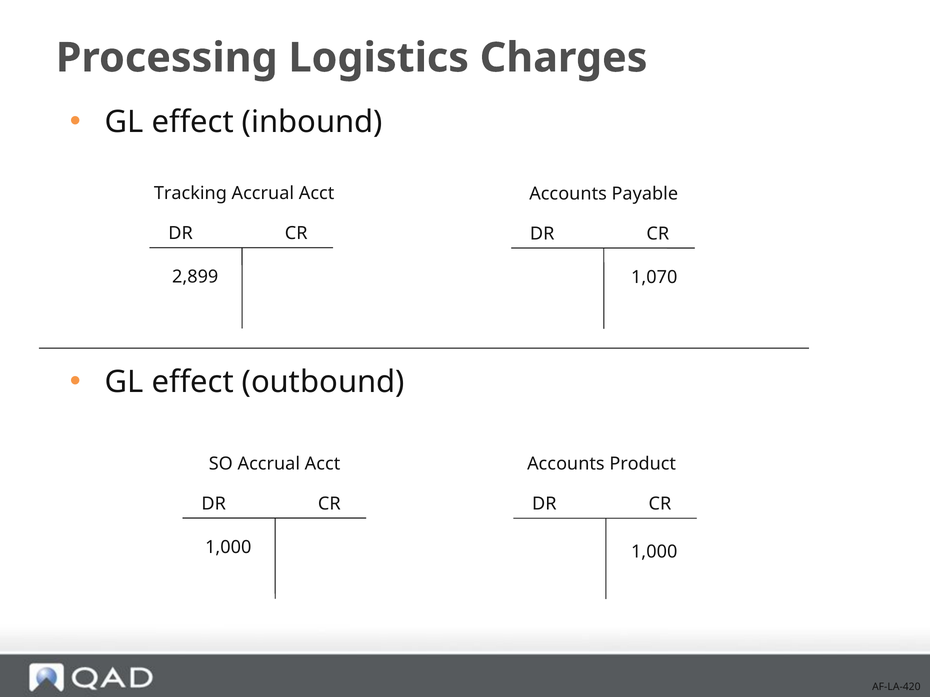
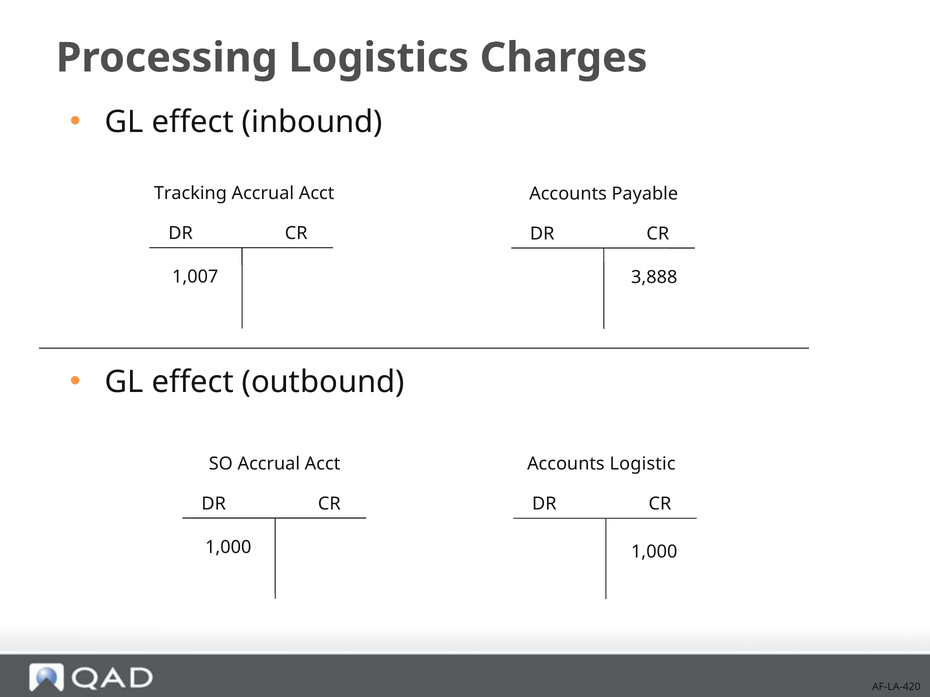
2,899: 2,899 -> 1,007
1,070: 1,070 -> 3,888
Product: Product -> Logistic
